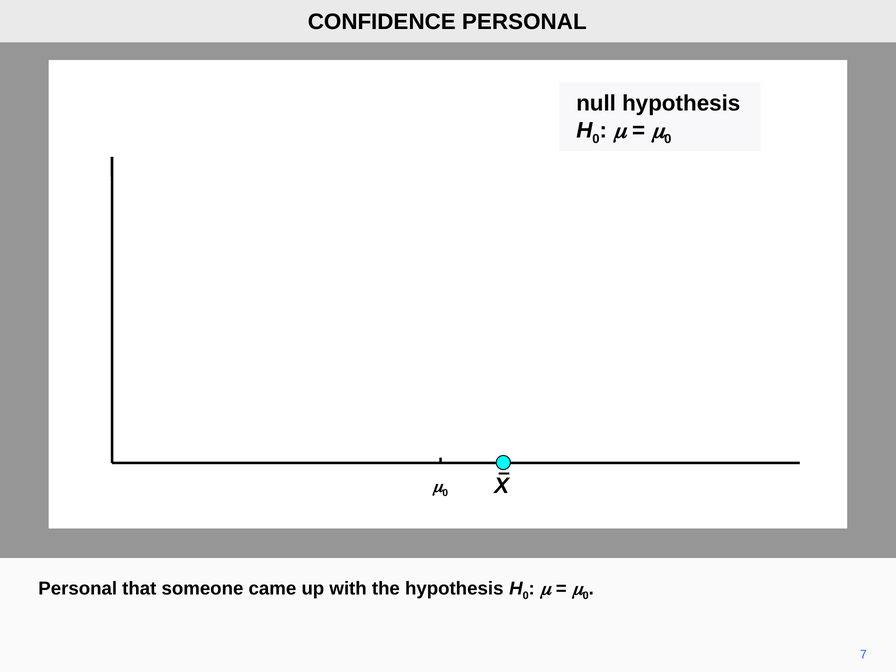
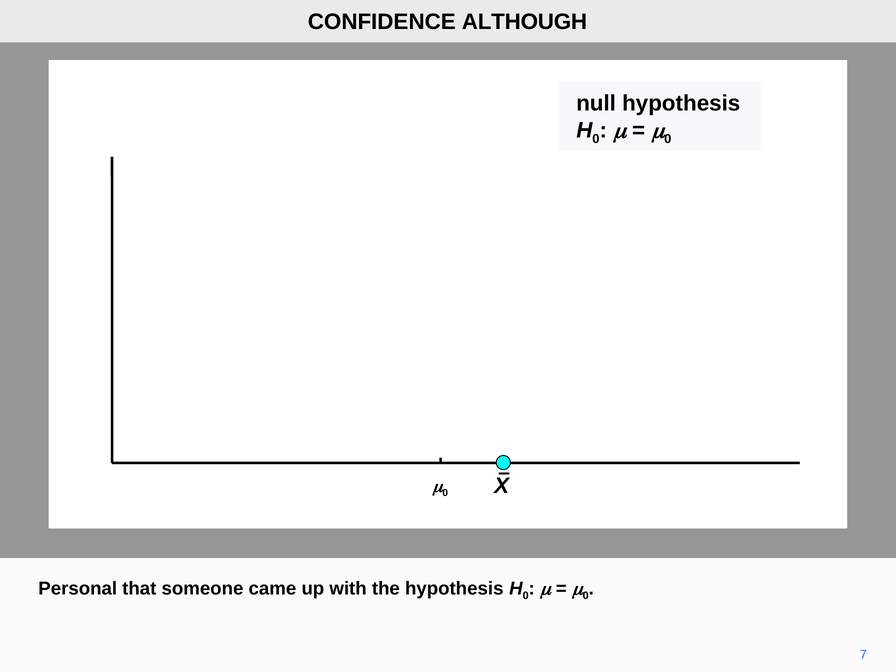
CONFIDENCE PERSONAL: PERSONAL -> ALTHOUGH
